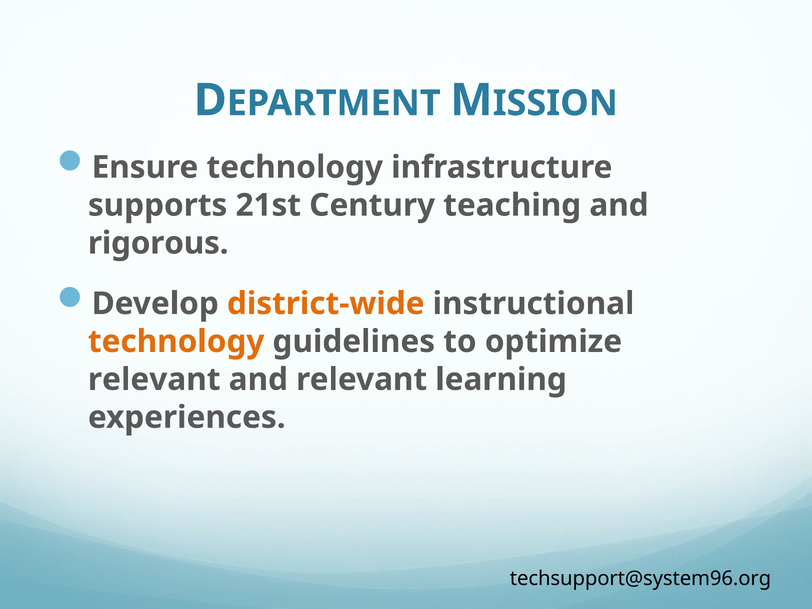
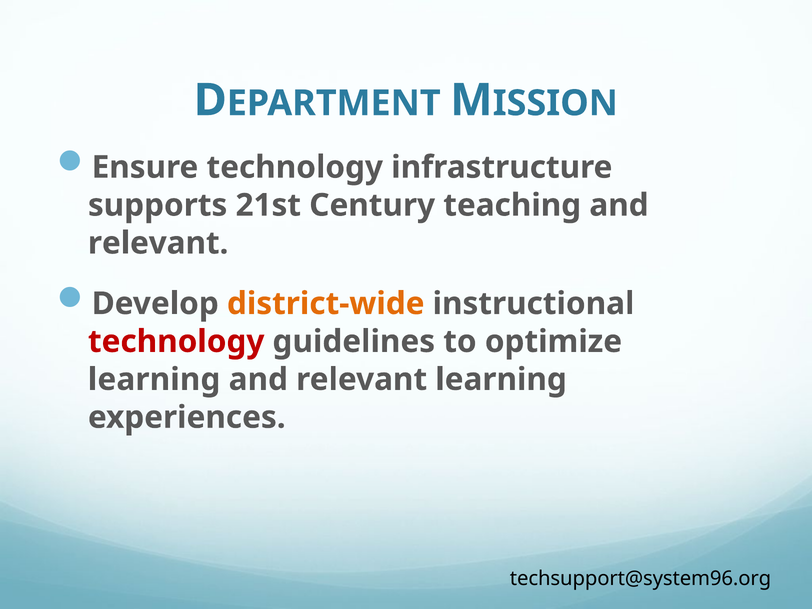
rigorous at (158, 243): rigorous -> relevant
technology at (176, 342) colour: orange -> red
relevant at (154, 379): relevant -> learning
